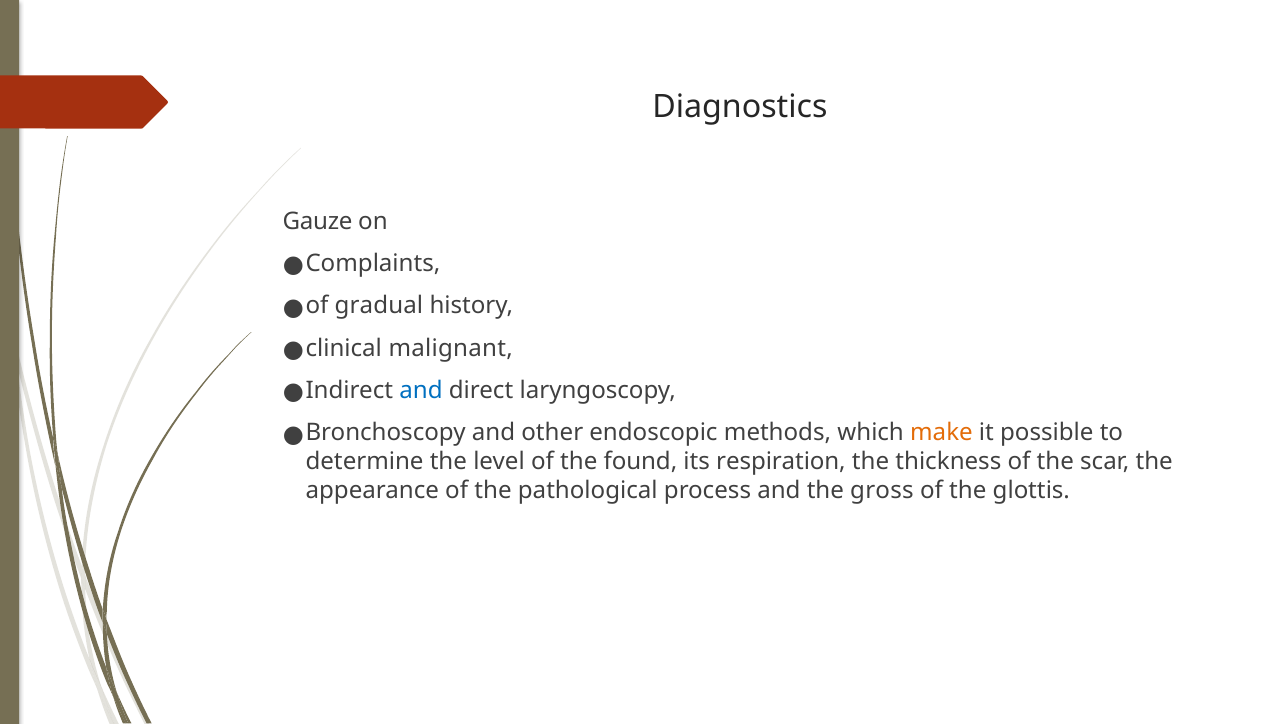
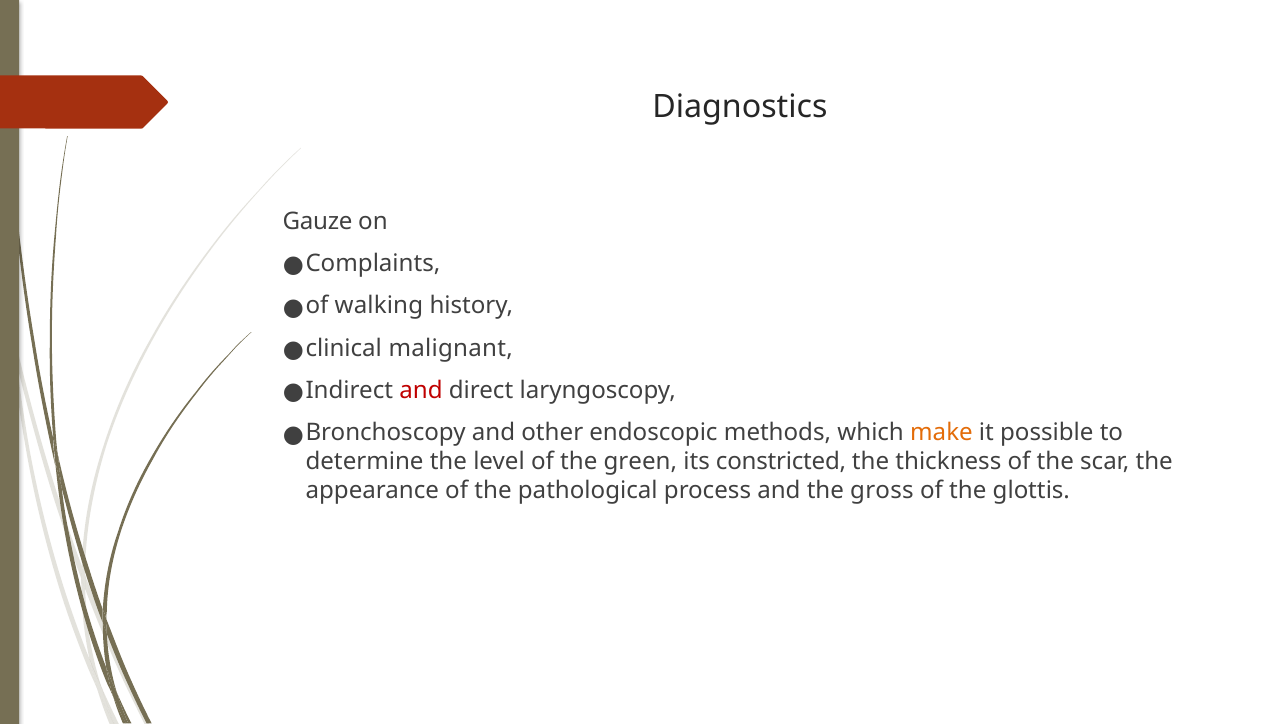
gradual: gradual -> walking
and at (421, 391) colour: blue -> red
found: found -> green
respiration: respiration -> constricted
